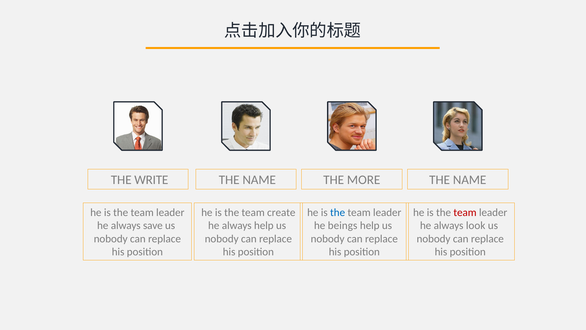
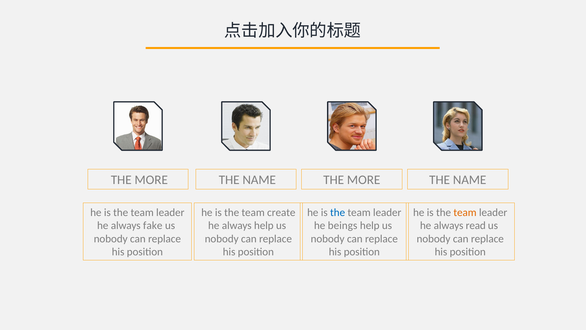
WRITE at (151, 180): WRITE -> MORE
team at (465, 212) colour: red -> orange
save: save -> fake
look: look -> read
